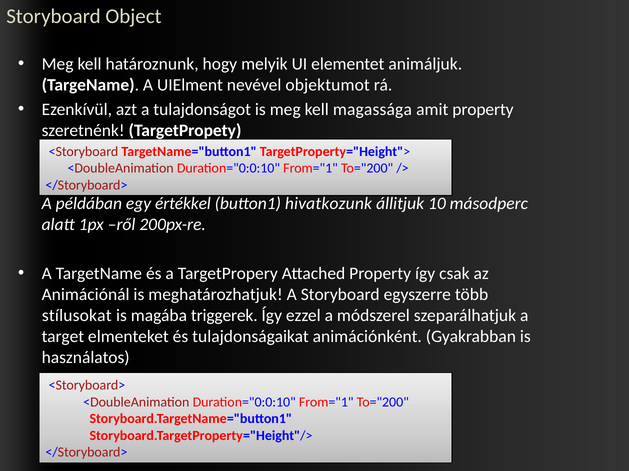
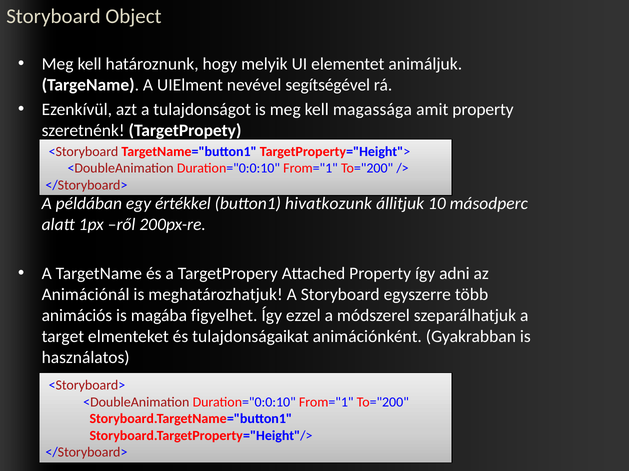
objektumot: objektumot -> segítségével
csak: csak -> adni
stílusokat: stílusokat -> animációs
triggerek: triggerek -> figyelhet
